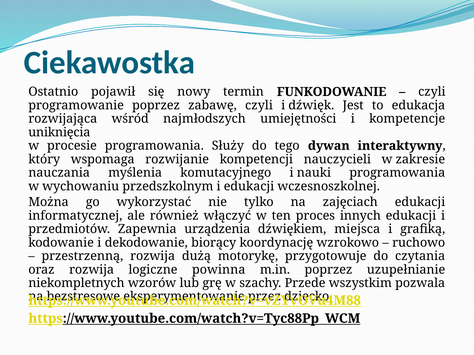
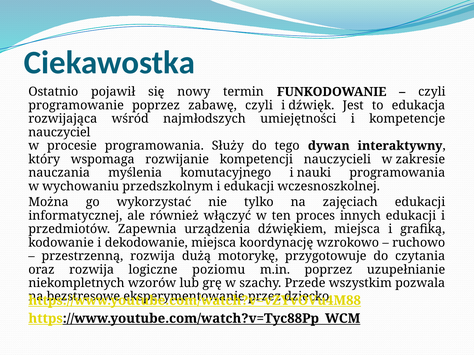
uniknięcia: uniknięcia -> nauczyciel
dekodowanie biorący: biorący -> miejsca
powinna: powinna -> poziomu
